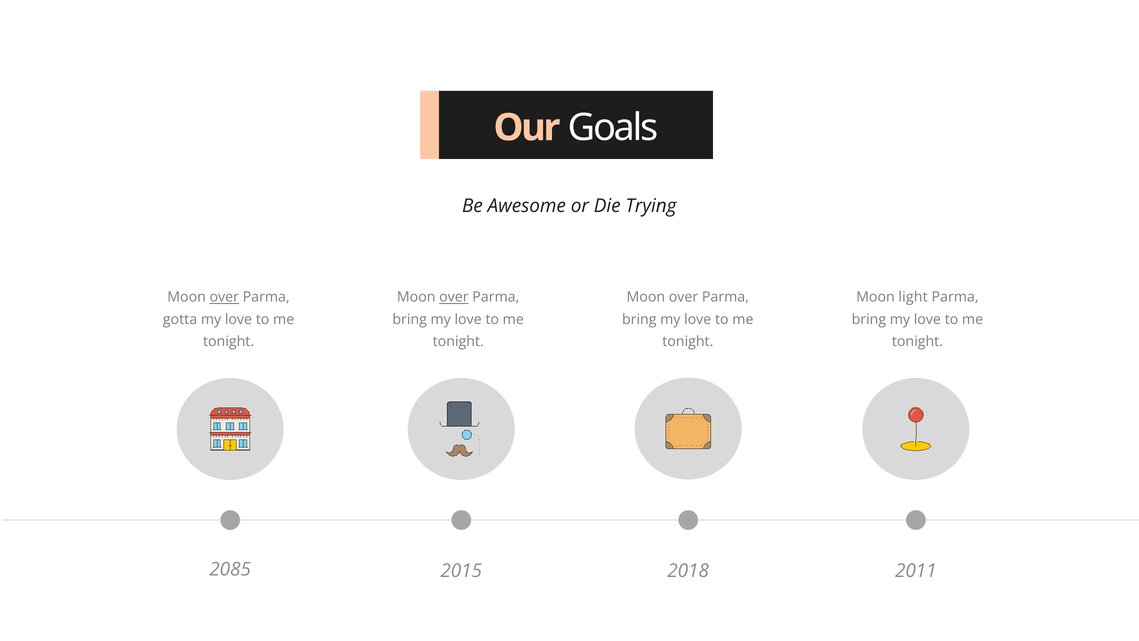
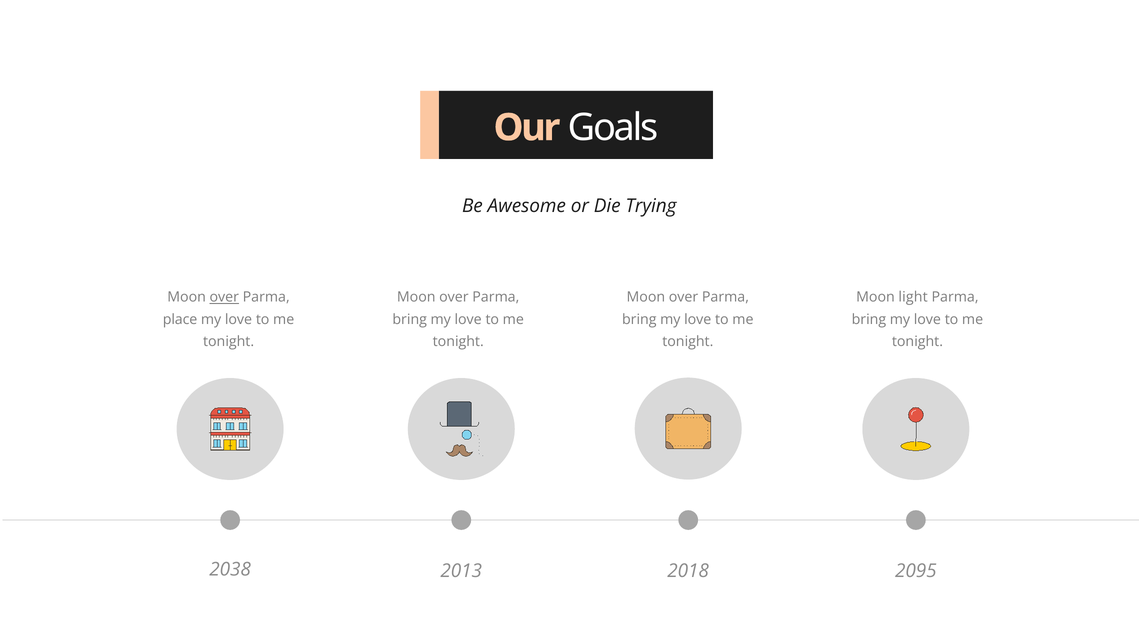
over at (454, 297) underline: present -> none
gotta: gotta -> place
2085: 2085 -> 2038
2015: 2015 -> 2013
2011: 2011 -> 2095
